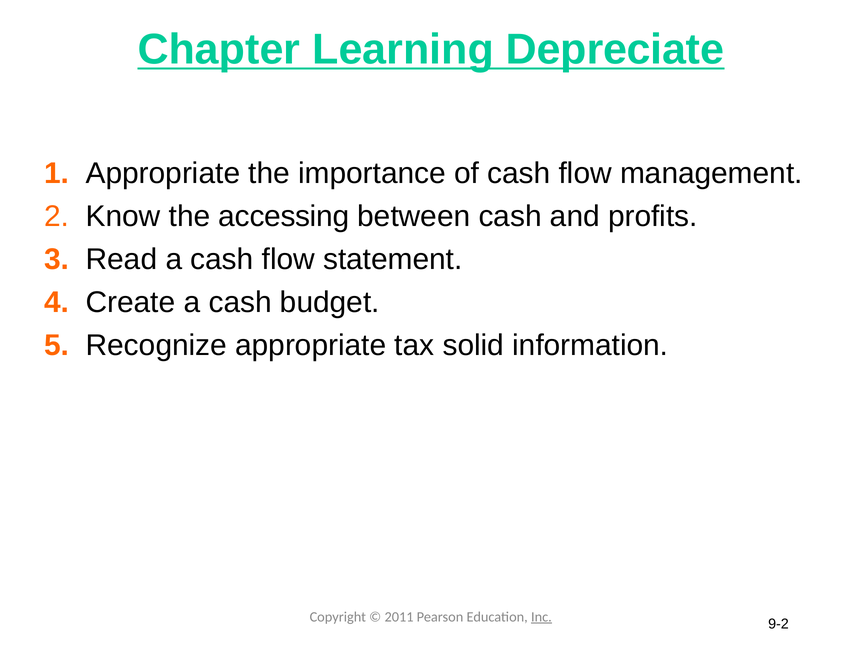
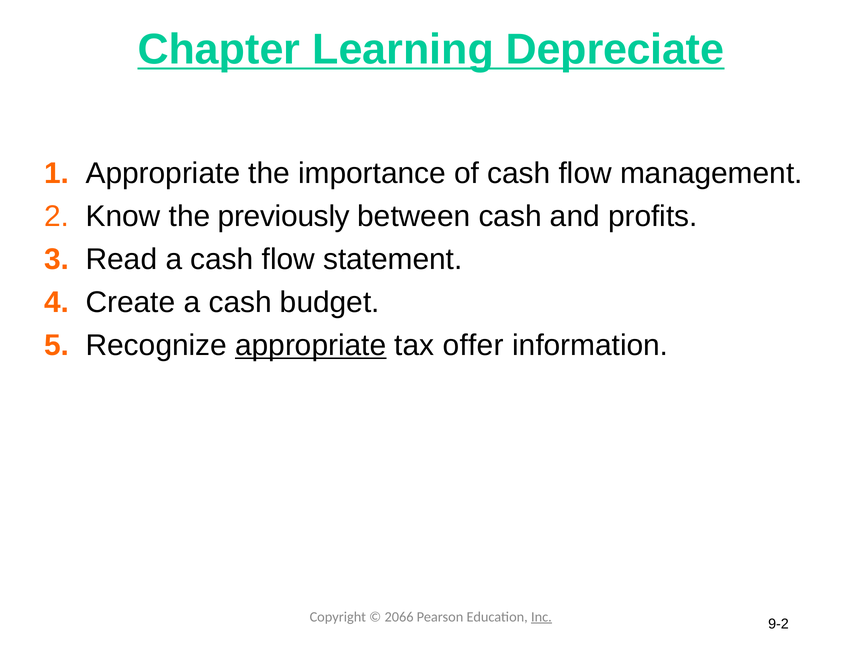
accessing: accessing -> previously
appropriate at (311, 346) underline: none -> present
solid: solid -> offer
2011: 2011 -> 2066
